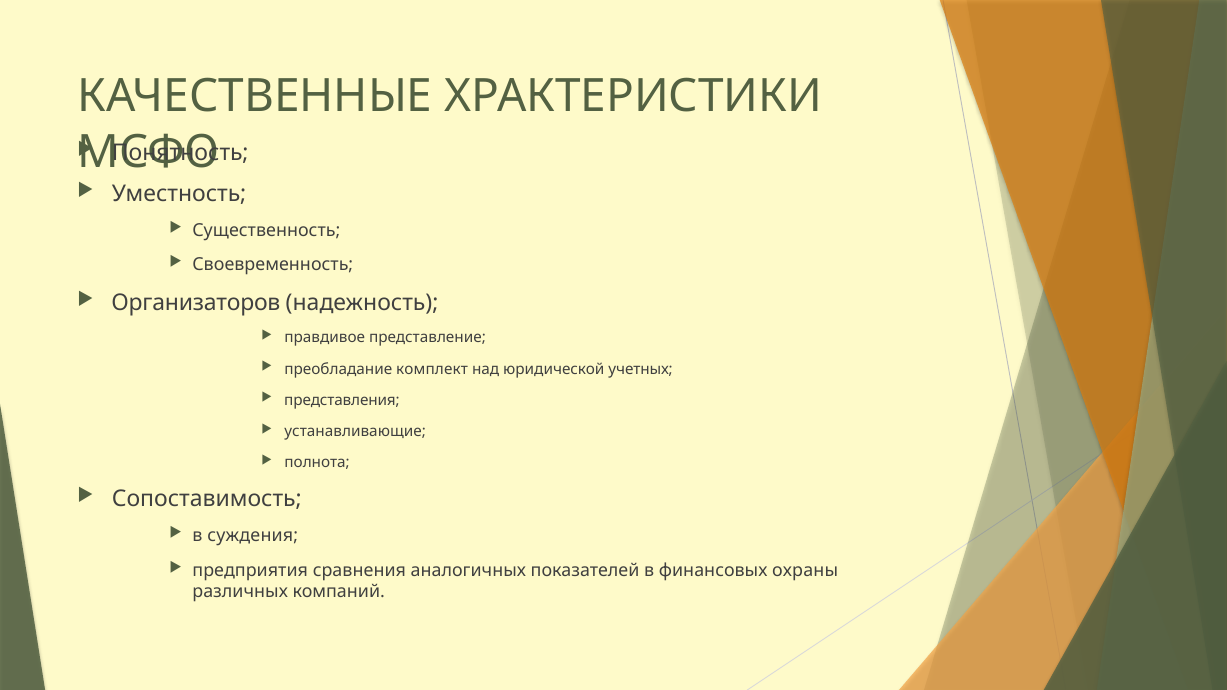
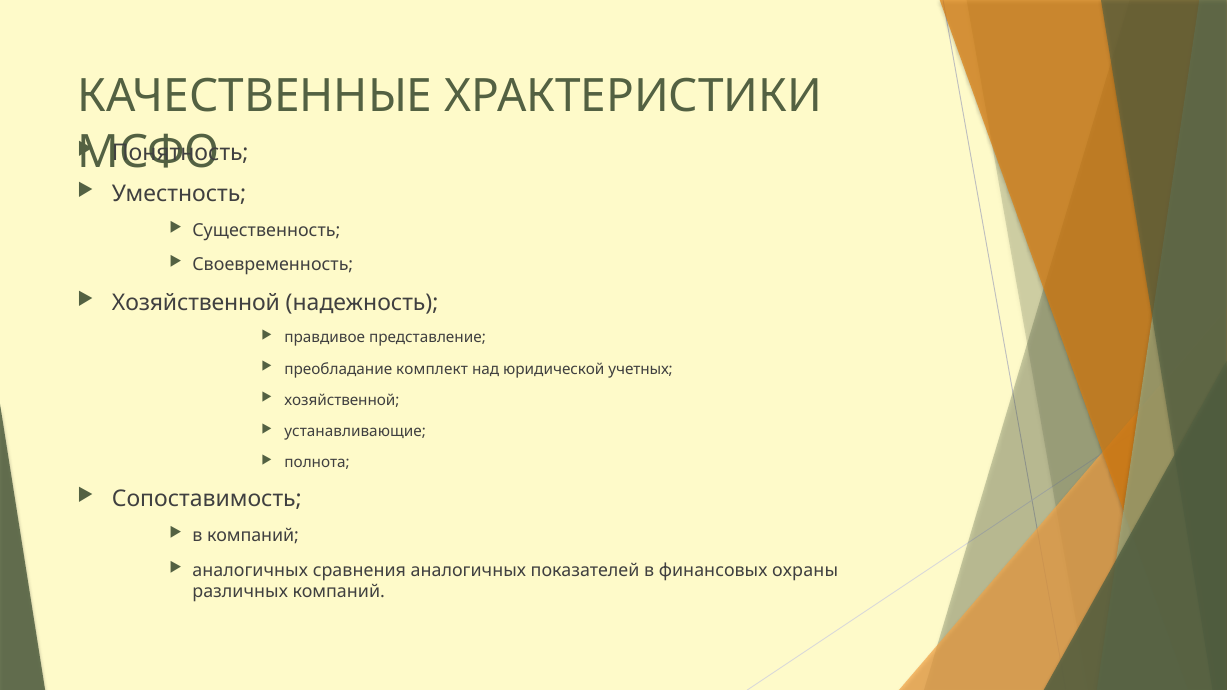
Организаторов at (196, 303): Организаторов -> Хозяйственной
представления at (342, 400): представления -> хозяйственной
в суждения: суждения -> компаний
предприятия at (250, 570): предприятия -> аналогичных
